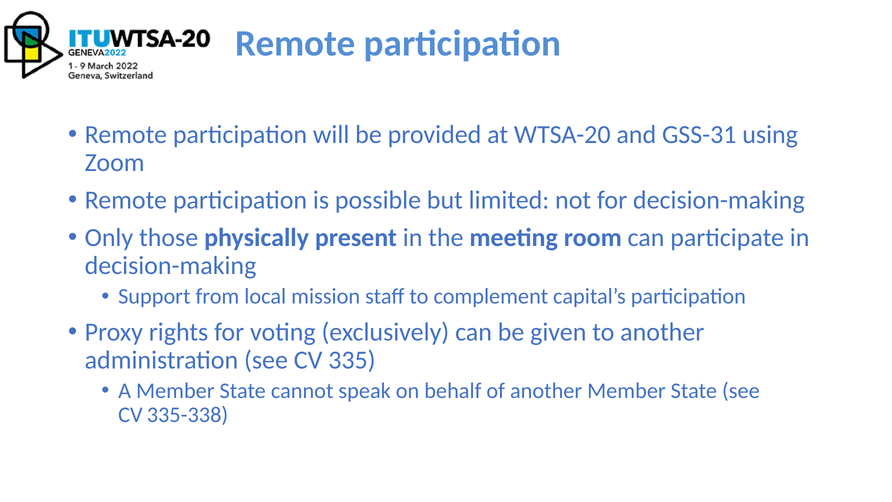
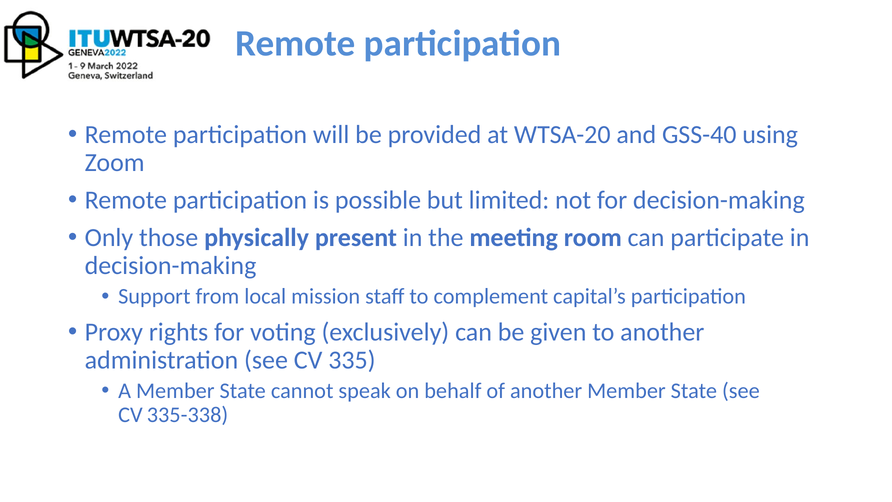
GSS-31: GSS-31 -> GSS-40
